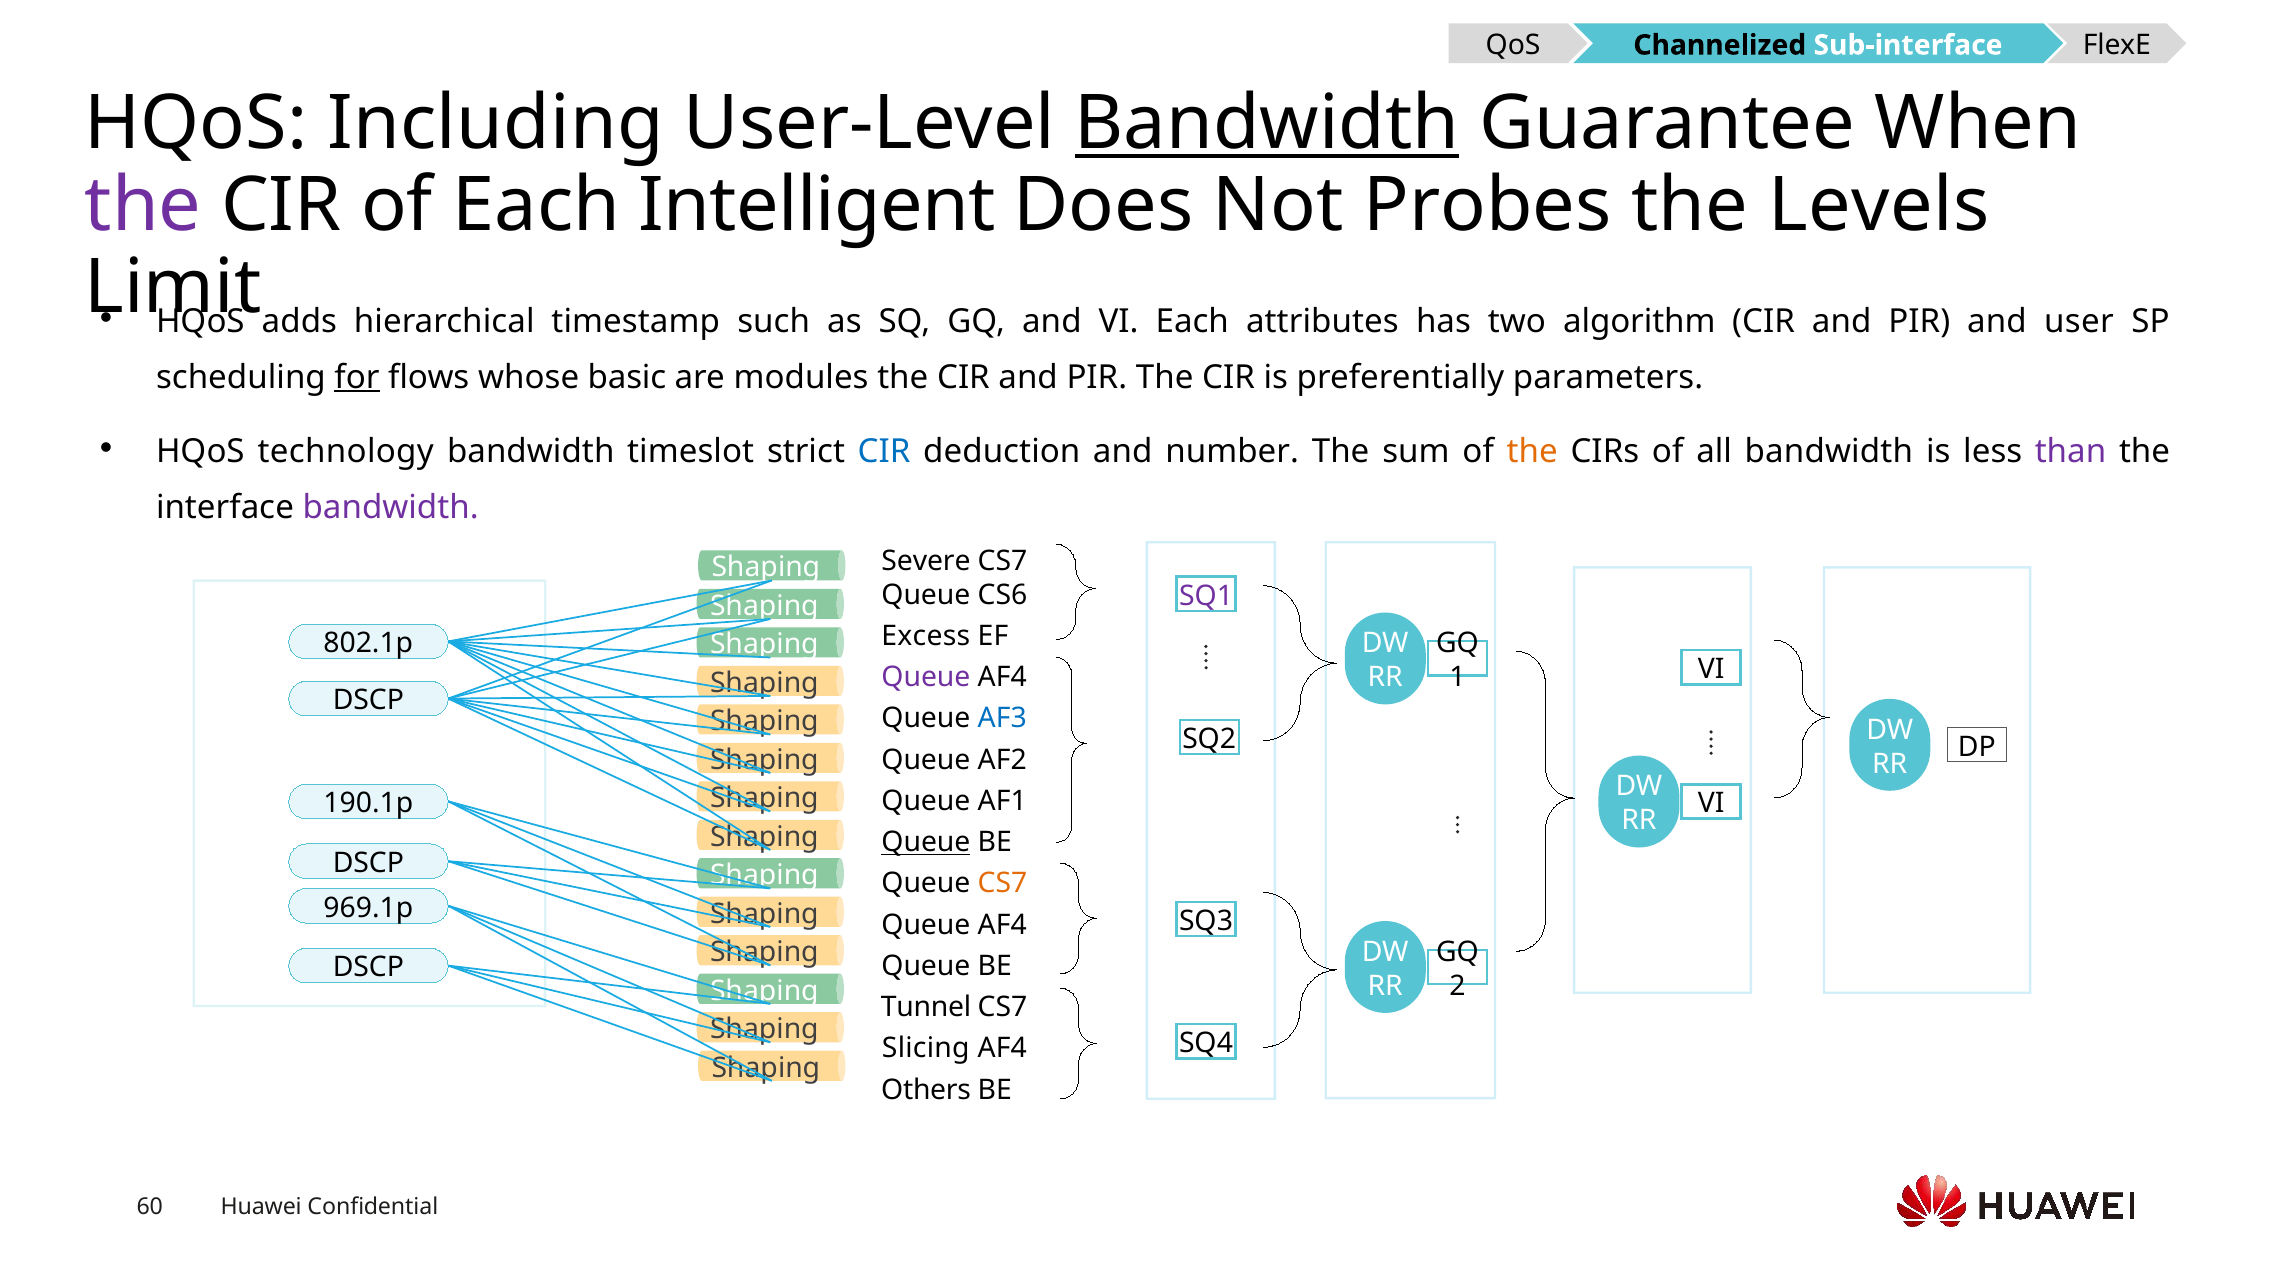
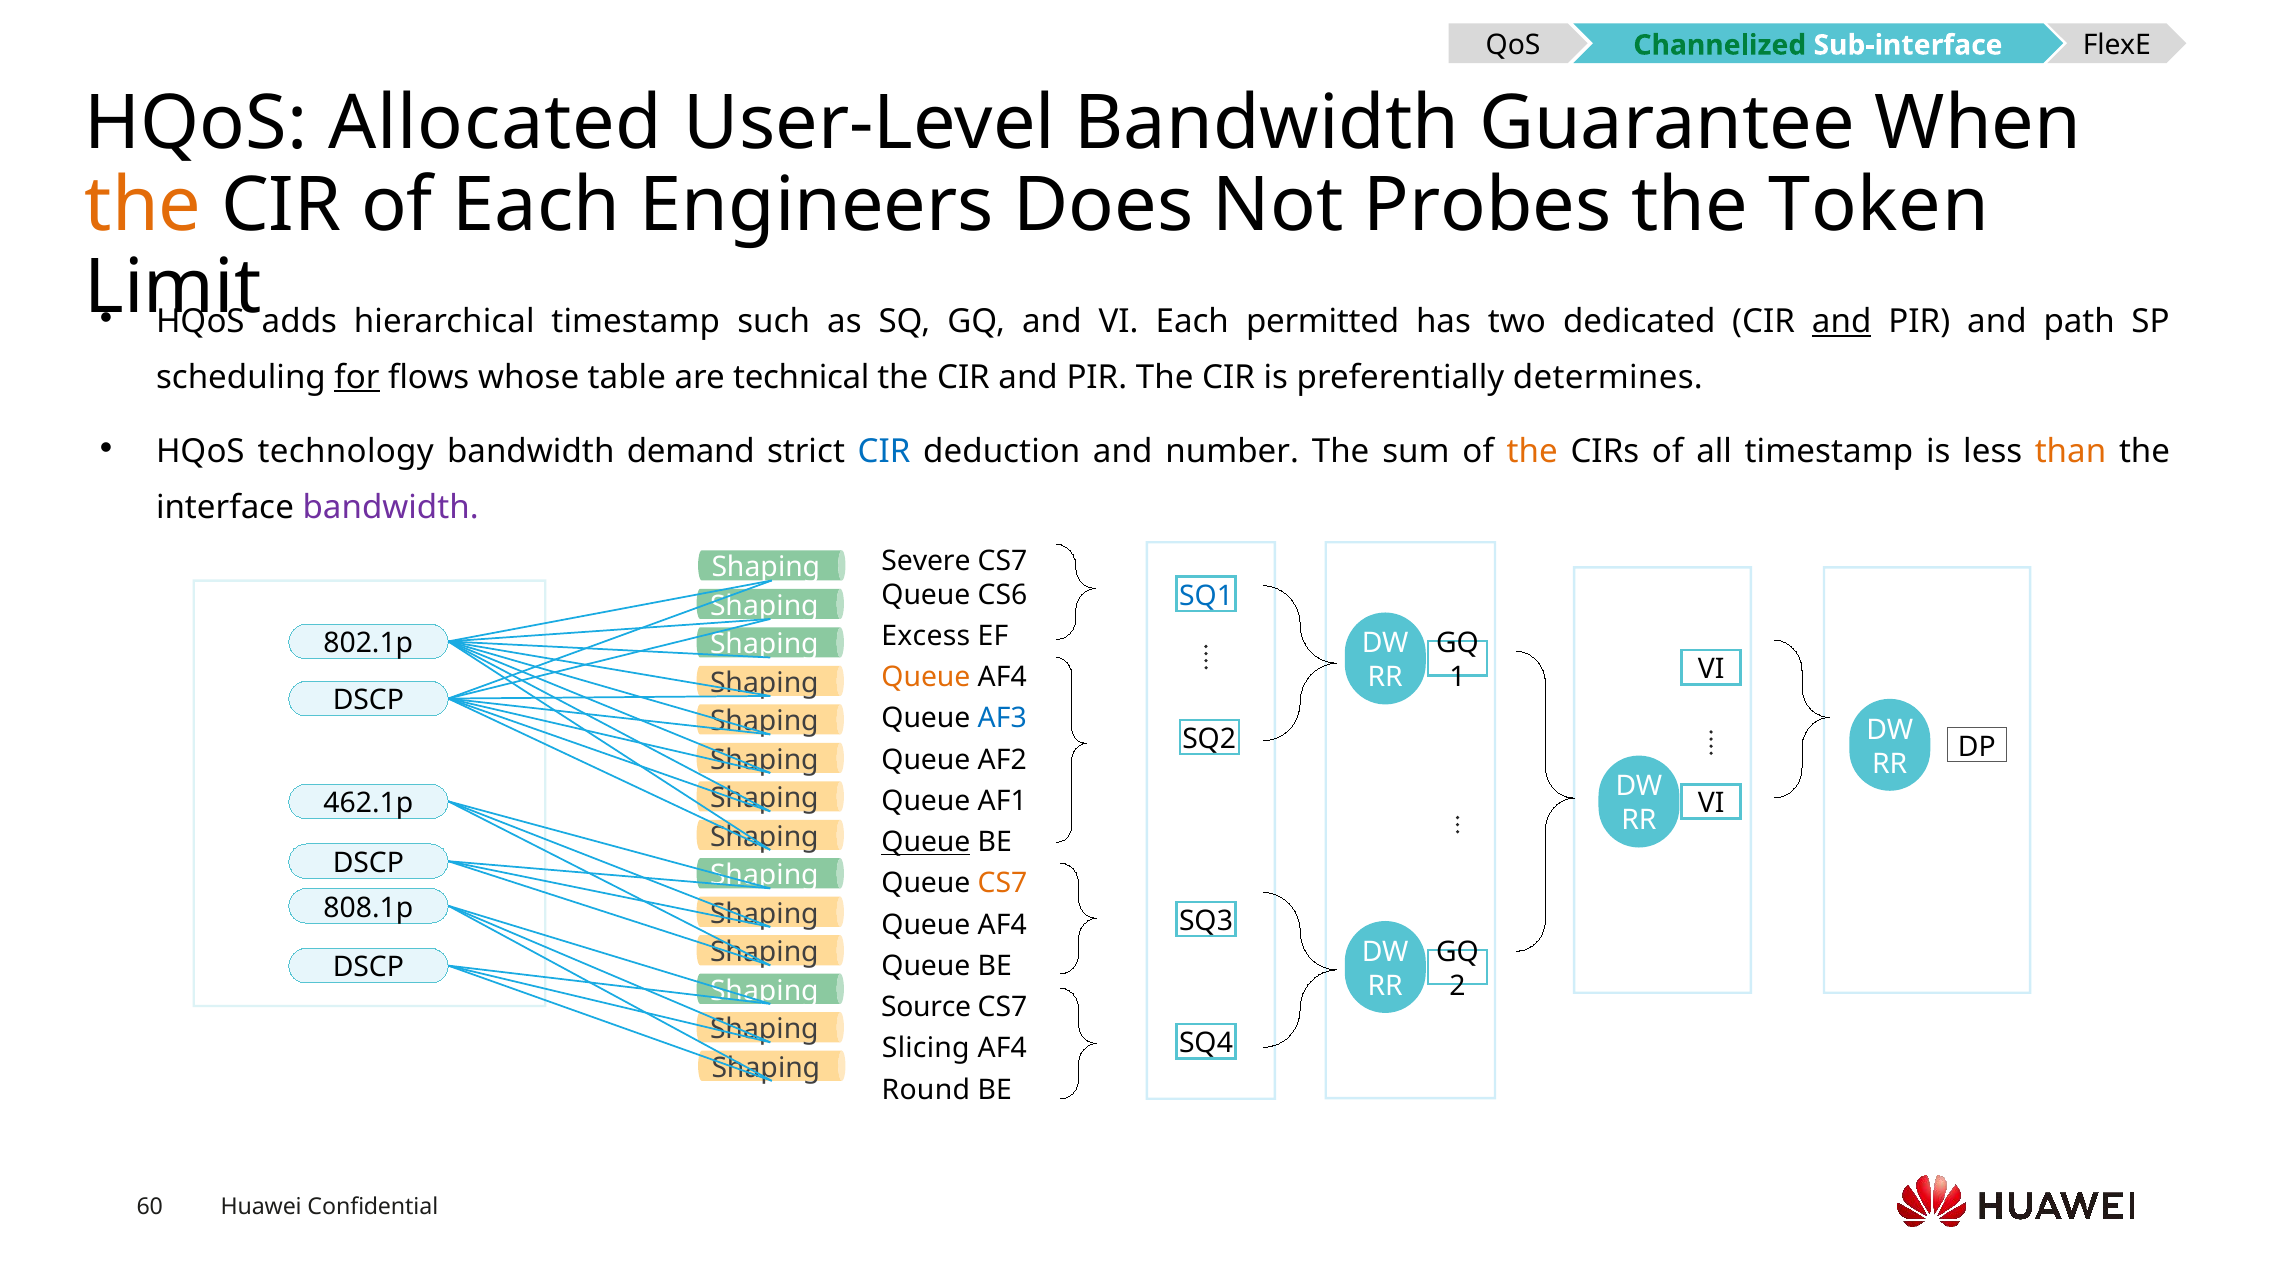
Channelized colour: black -> green
Including: Including -> Allocated
Bandwidth at (1267, 124) underline: present -> none
the at (143, 205) colour: purple -> orange
Intelligent: Intelligent -> Engineers
Levels: Levels -> Token
attributes: attributes -> permitted
algorithm: algorithm -> dedicated
and at (1842, 322) underline: none -> present
user: user -> path
basic: basic -> table
modules: modules -> technical
parameters: parameters -> determines
timeslot: timeslot -> demand
all bandwidth: bandwidth -> timestamp
than colour: purple -> orange
SQ1 colour: purple -> blue
Queue at (926, 677) colour: purple -> orange
190.1p: 190.1p -> 462.1p
969.1p: 969.1p -> 808.1p
Tunnel: Tunnel -> Source
Others: Others -> Round
